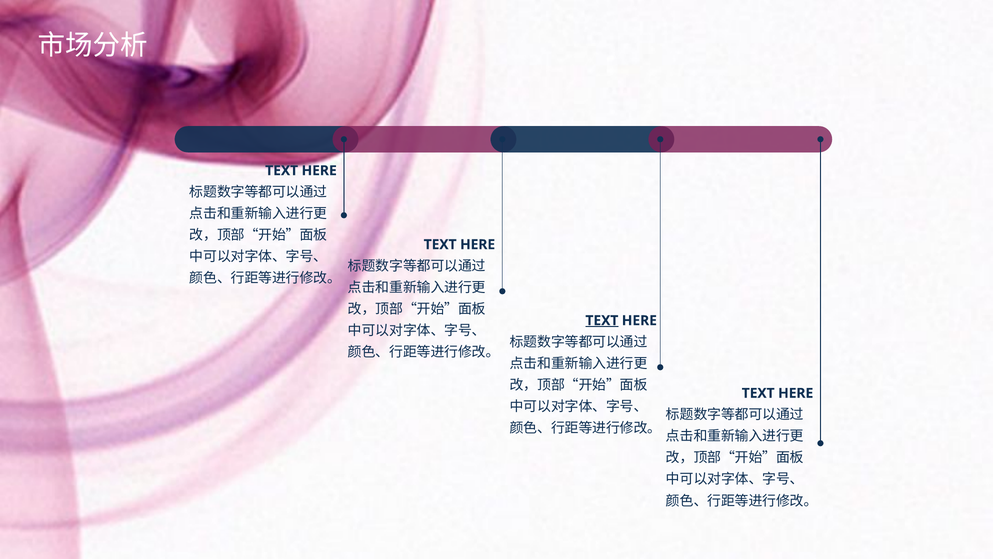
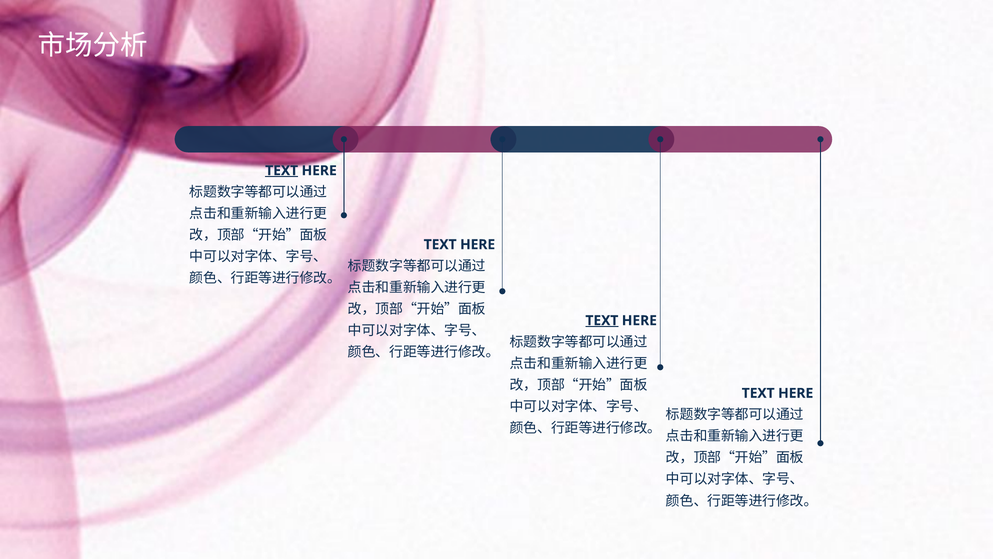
TEXT at (282, 170) underline: none -> present
